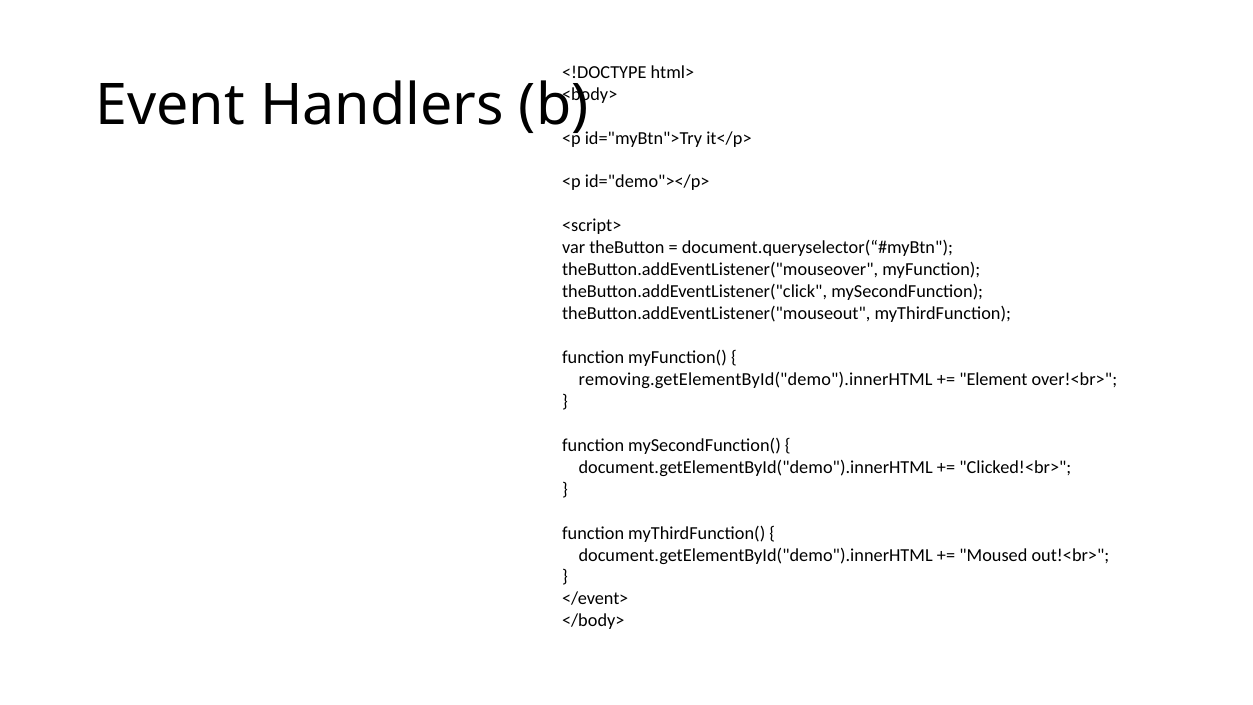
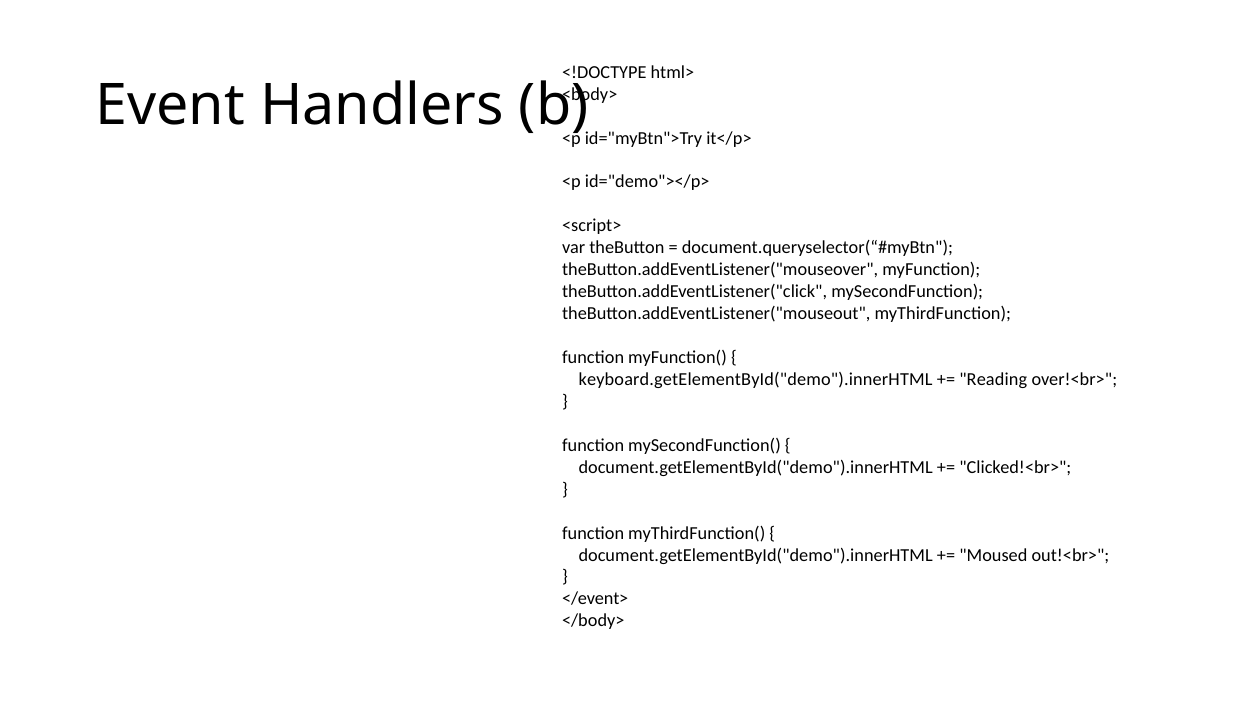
removing.getElementById("demo").innerHTML: removing.getElementById("demo").innerHTML -> keyboard.getElementById("demo").innerHTML
Element: Element -> Reading
